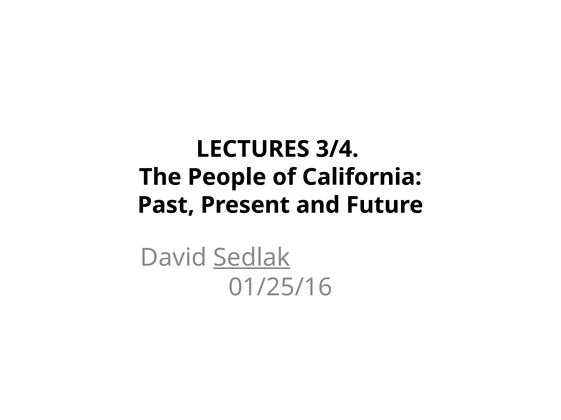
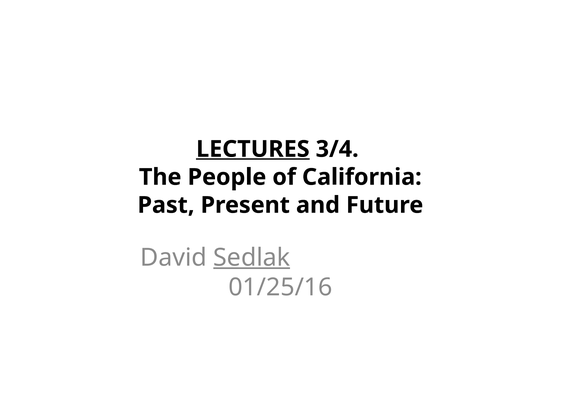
LECTURES underline: none -> present
